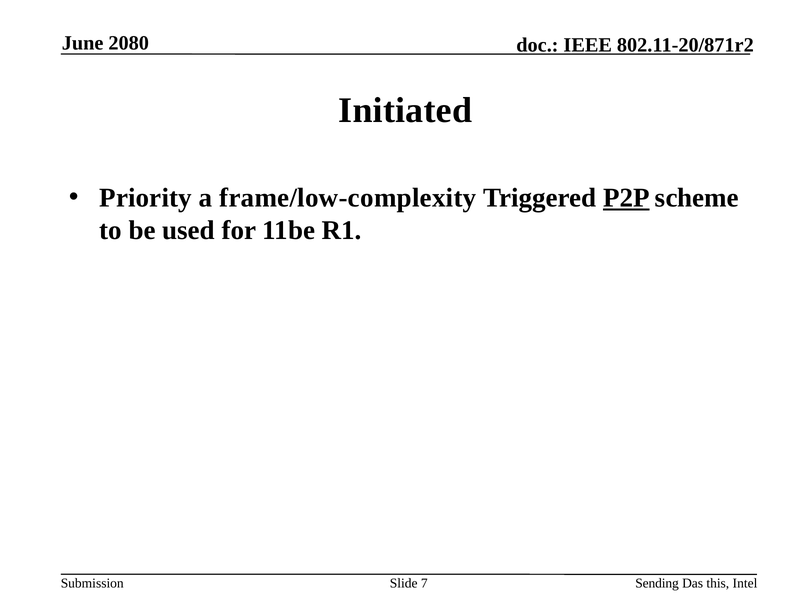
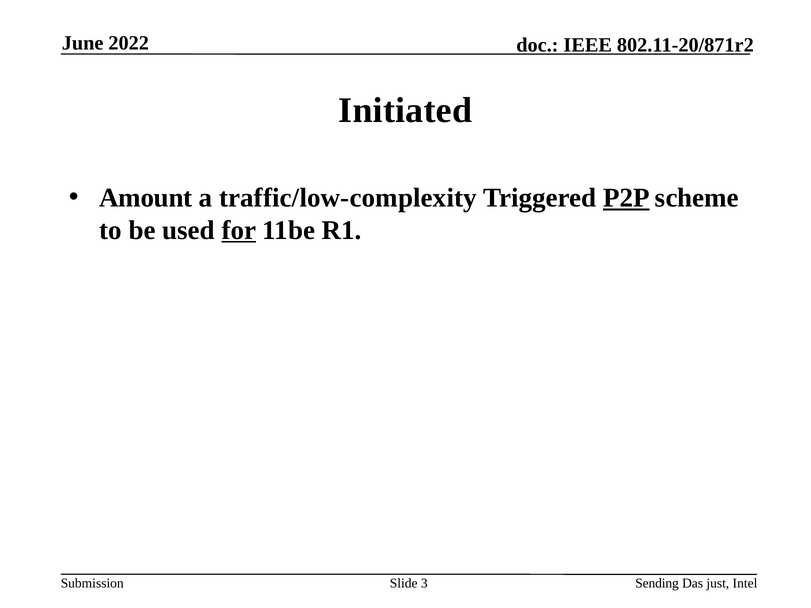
2080: 2080 -> 2022
Priority: Priority -> Amount
frame/low-complexity: frame/low-complexity -> traffic/low-complexity
for underline: none -> present
7: 7 -> 3
this: this -> just
